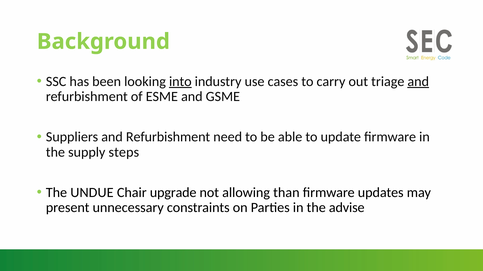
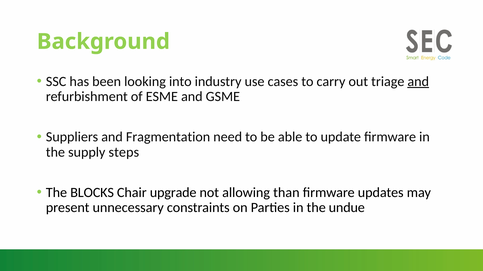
into underline: present -> none
Suppliers and Refurbishment: Refurbishment -> Fragmentation
UNDUE: UNDUE -> BLOCKS
advise: advise -> undue
